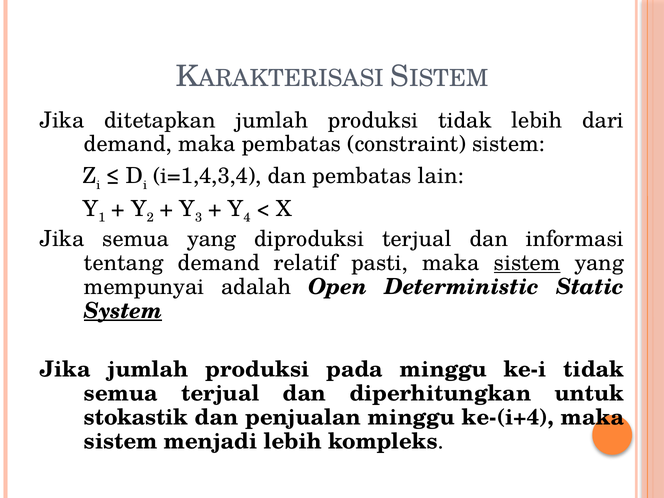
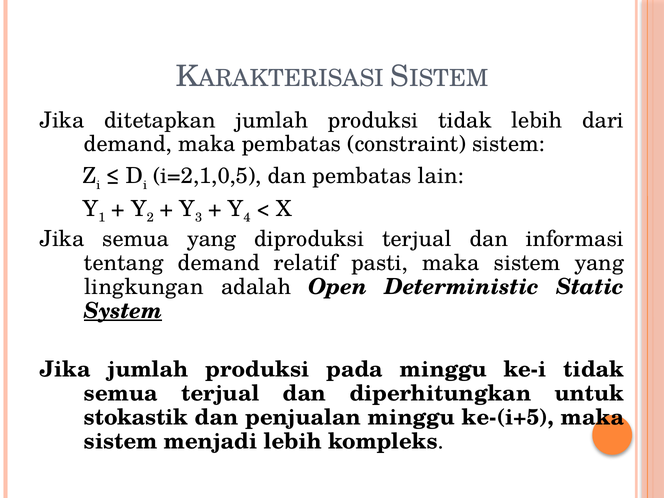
i=1,4,3,4: i=1,4,3,4 -> i=2,1,0,5
sistem at (527, 263) underline: present -> none
mempunyai: mempunyai -> lingkungan
ke-(i+4: ke-(i+4 -> ke-(i+5
